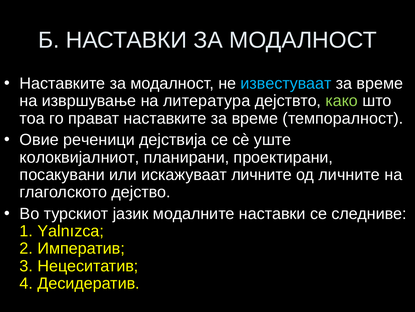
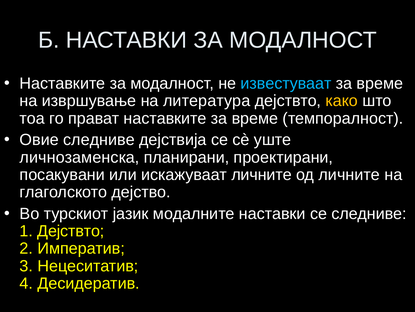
како colour: light green -> yellow
Овие реченици: реченици -> следниве
колоквијалниот: колоквијалниот -> личнозаменска
1 Yalnızca: Yalnızca -> Дејствто
